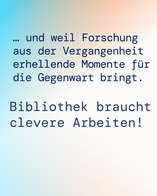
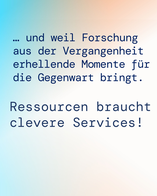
Bibliothek: Bibliothek -> Ressourcen
Arbeiten: Arbeiten -> Services
